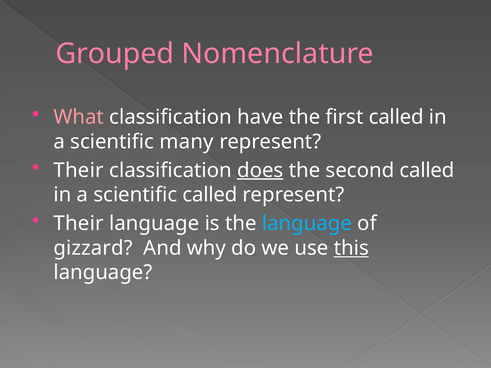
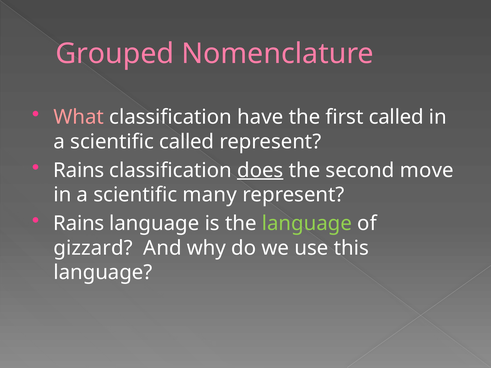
scientific many: many -> called
Their at (79, 170): Their -> Rains
second called: called -> move
scientific called: called -> many
Their at (79, 224): Their -> Rains
language at (307, 224) colour: light blue -> light green
this underline: present -> none
